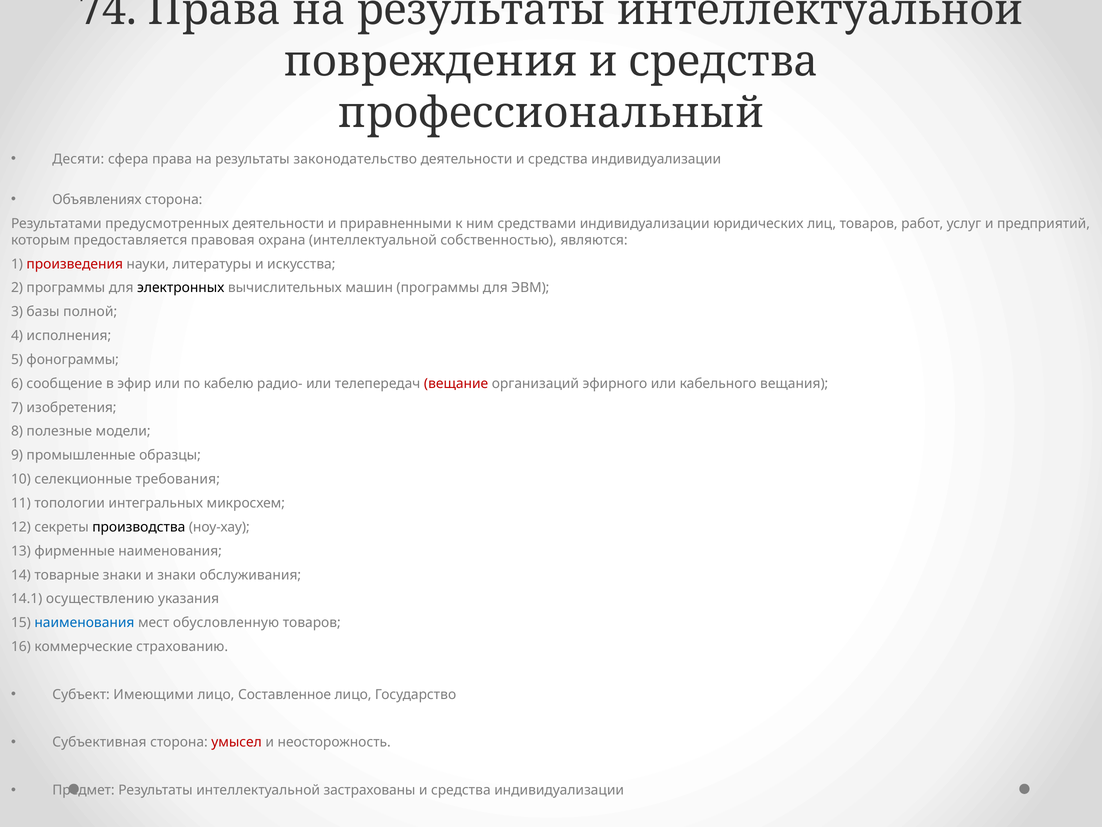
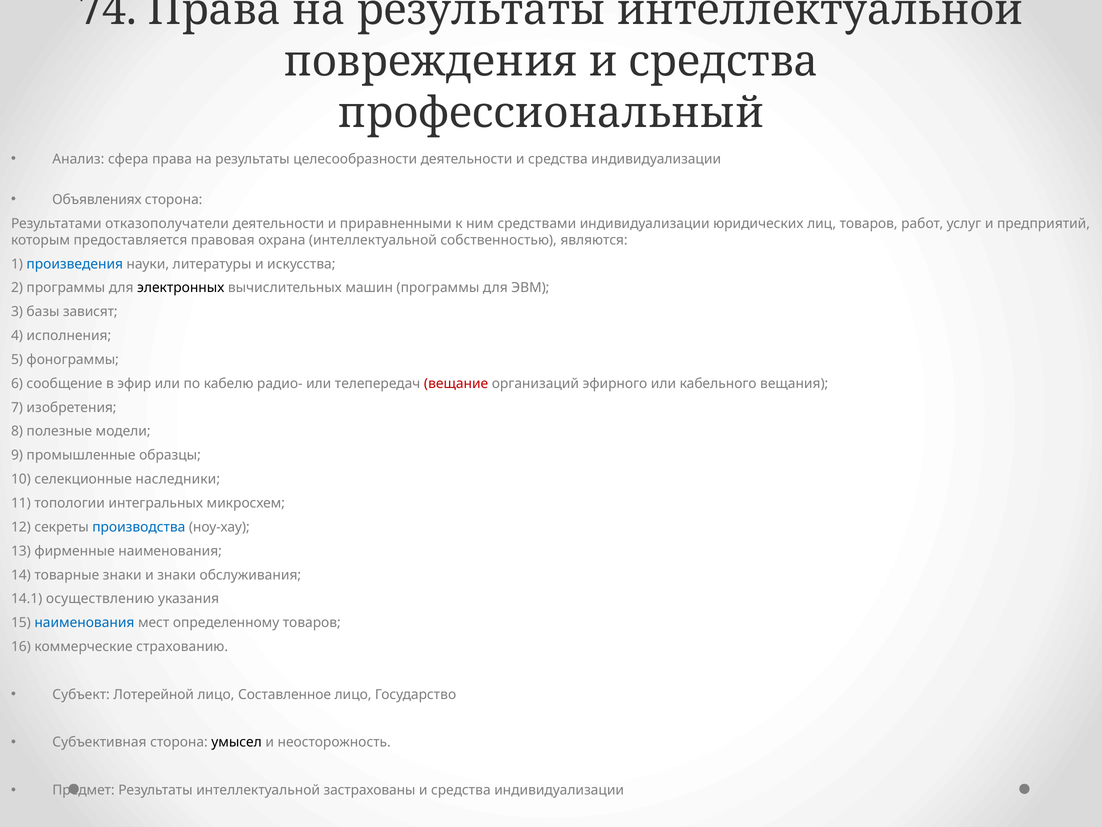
Десяти: Десяти -> Анализ
законодательство: законодательство -> целесообразности
предусмотренных: предусмотренных -> отказополучатели
произведения colour: red -> blue
полной: полной -> зависят
требования: требования -> наследники
производства colour: black -> blue
обусловленную: обусловленную -> определенному
Имеющими: Имеющими -> Лотерейной
умысел colour: red -> black
